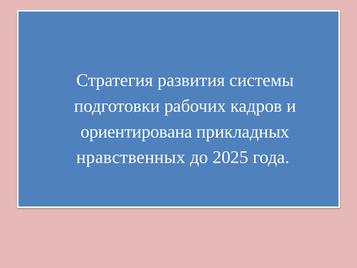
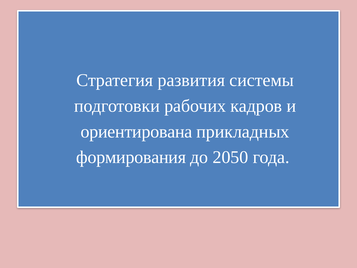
нравственных: нравственных -> формирования
2025: 2025 -> 2050
